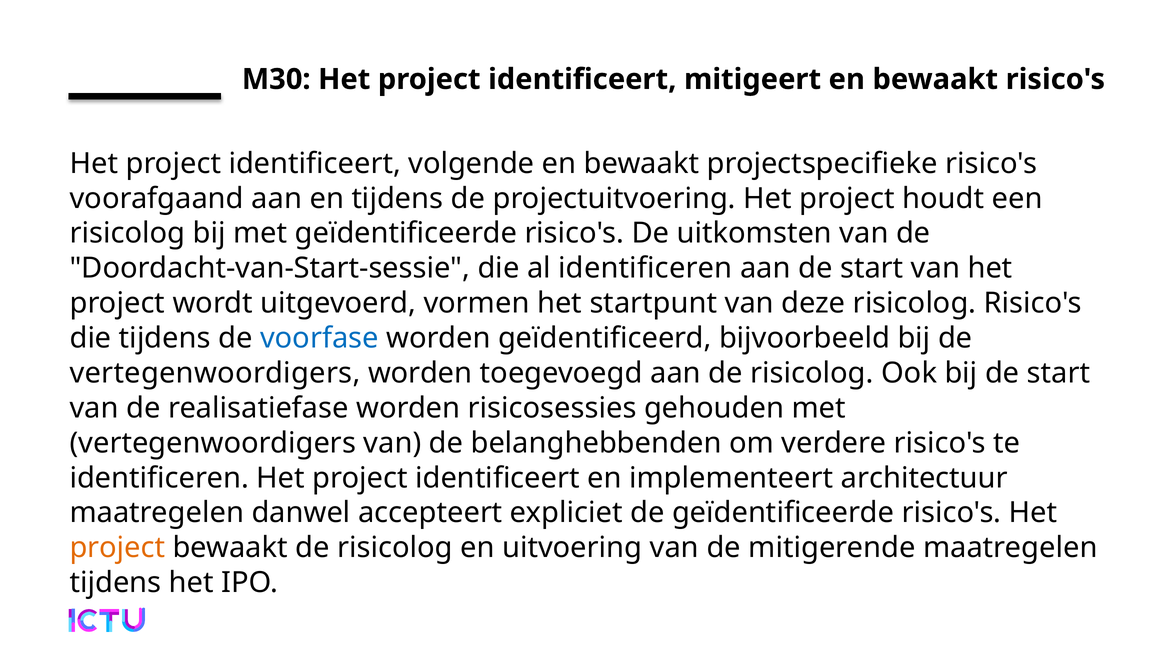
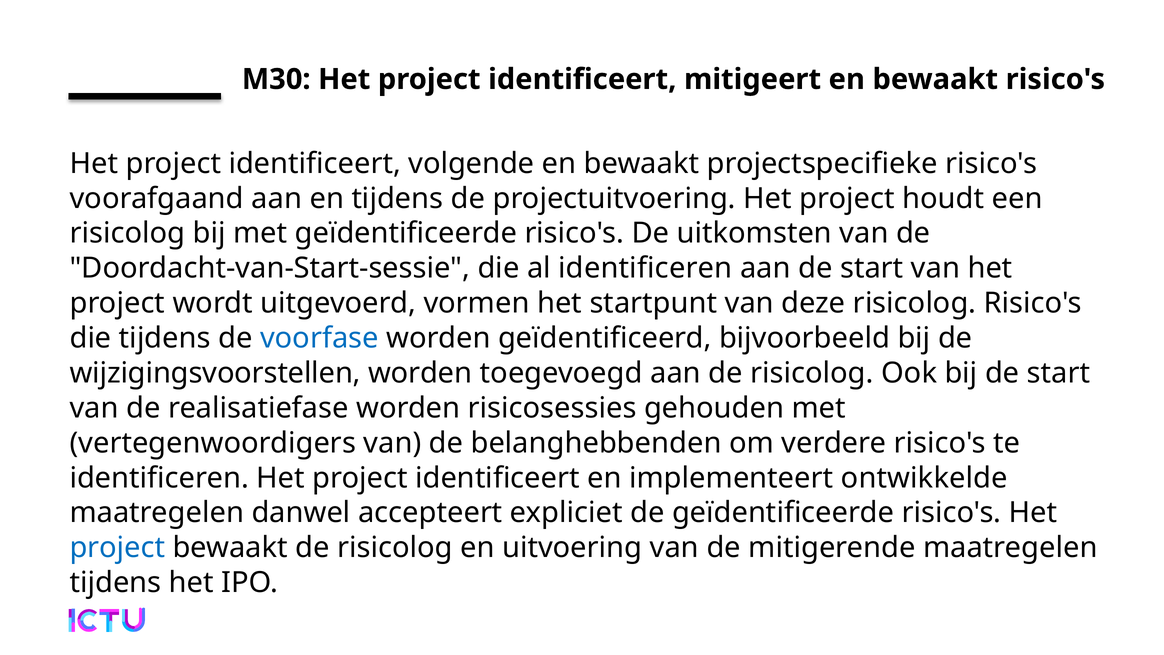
vertegenwoordigers at (215, 373): vertegenwoordigers -> wijzigingsvoorstellen
architectuur: architectuur -> ontwikkelde
project at (117, 548) colour: orange -> blue
